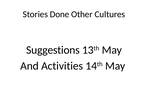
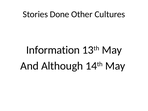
Suggestions: Suggestions -> Information
Activities: Activities -> Although
